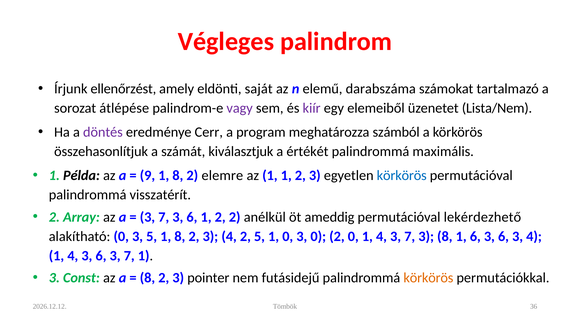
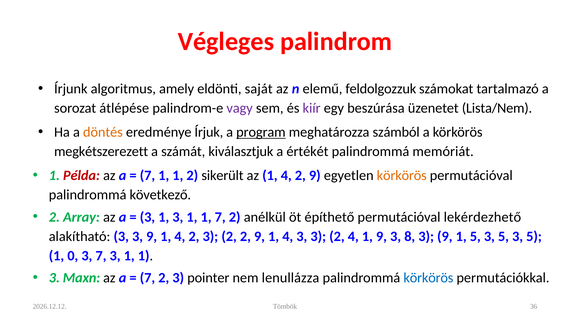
ellenőrzést: ellenőrzést -> algoritmus
darabszáma: darabszáma -> feldolgozzuk
elemeiből: elemeiből -> beszúrása
döntés colour: purple -> orange
Cerr: Cerr -> Írjuk
program underline: none -> present
összehasonlítjuk: összehasonlítjuk -> megkétszerezett
maximális: maximális -> memóriát
Példa colour: black -> red
9 at (147, 175): 9 -> 7
8 at (178, 175): 8 -> 1
elemre: elemre -> sikerült
az 1 1: 1 -> 4
3 at (315, 175): 3 -> 9
körkörös at (402, 175) colour: blue -> orange
visszatérít: visszatérít -> következő
7 at (164, 217): 7 -> 1
6 at (192, 217): 6 -> 1
2 at (220, 217): 2 -> 7
ameddig: ameddig -> építhető
0 at (121, 236): 0 -> 3
5 at (152, 236): 5 -> 9
8 at (180, 236): 8 -> 4
2 3 4: 4 -> 2
5 at (259, 236): 5 -> 9
0 at (288, 236): 0 -> 4
0 at (318, 236): 0 -> 3
2 0: 0 -> 4
4 at (381, 236): 4 -> 9
7 at (410, 236): 7 -> 8
8 at (445, 236): 8 -> 9
1 6: 6 -> 5
6 at (503, 236): 6 -> 5
4 at (534, 236): 4 -> 5
4 at (73, 255): 4 -> 0
6 at (101, 255): 6 -> 7
7 at (129, 255): 7 -> 1
Const: Const -> Maxn
8 at (147, 278): 8 -> 7
futásidejű: futásidejű -> lenullázza
körkörös at (428, 278) colour: orange -> blue
